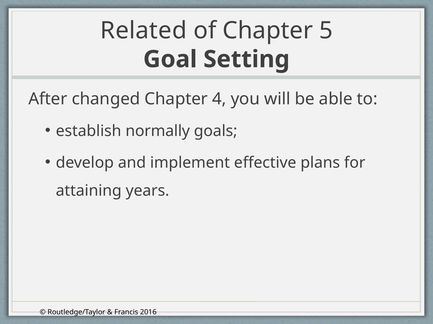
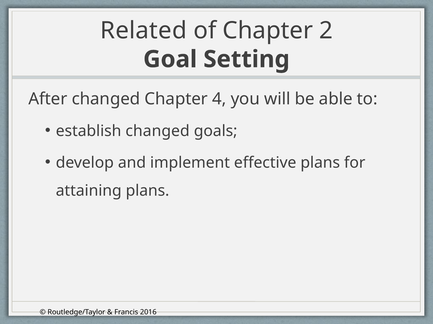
5: 5 -> 2
establish normally: normally -> changed
attaining years: years -> plans
